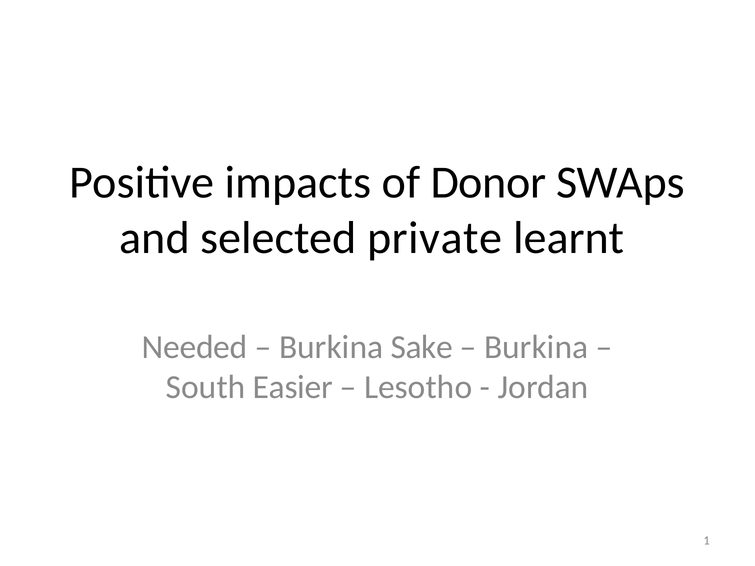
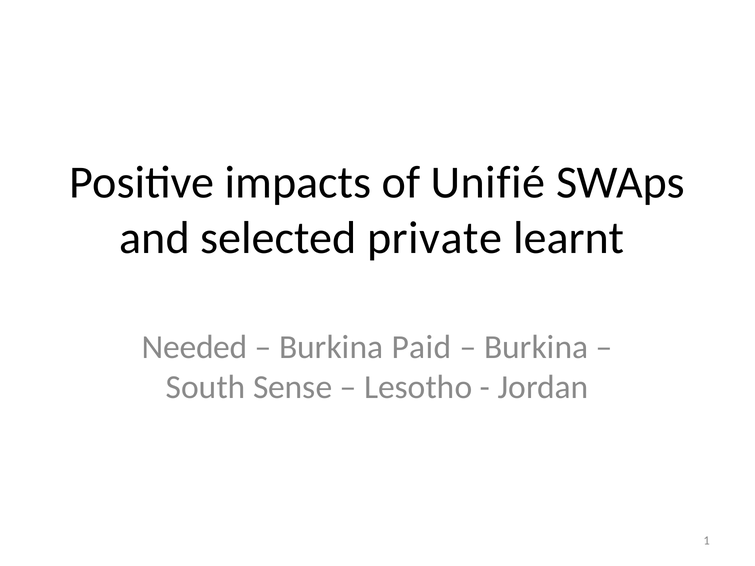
Donor: Donor -> Unifié
Sake: Sake -> Paid
Easier: Easier -> Sense
